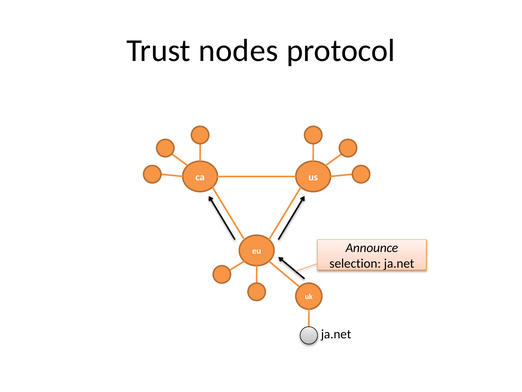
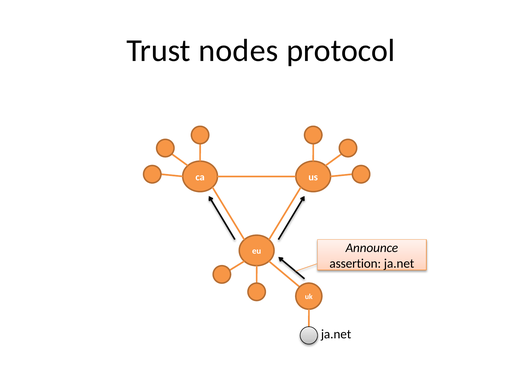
selection: selection -> assertion
